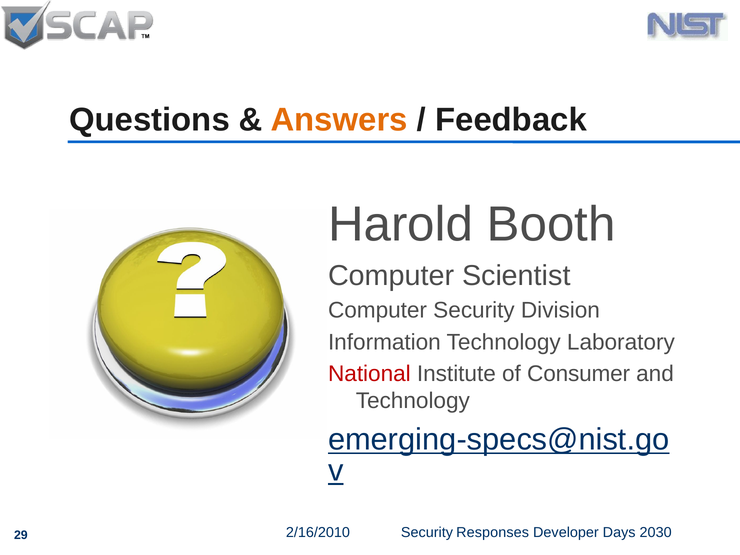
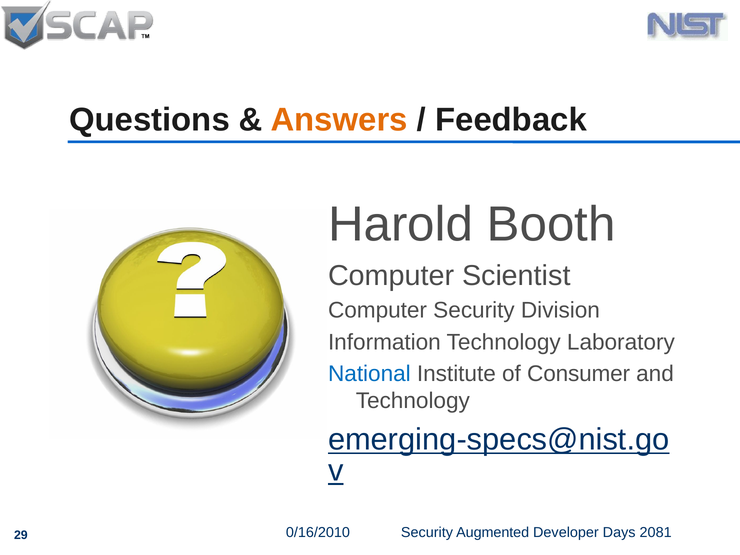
National colour: red -> blue
2/16/2010: 2/16/2010 -> 0/16/2010
Responses: Responses -> Augmented
2030: 2030 -> 2081
